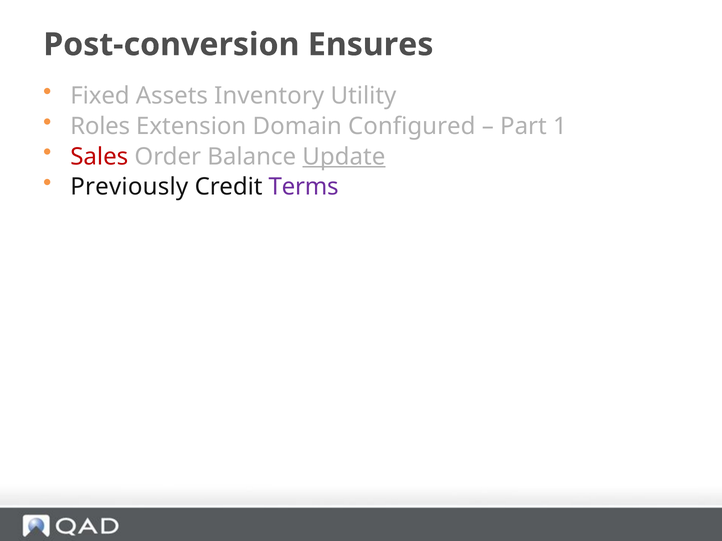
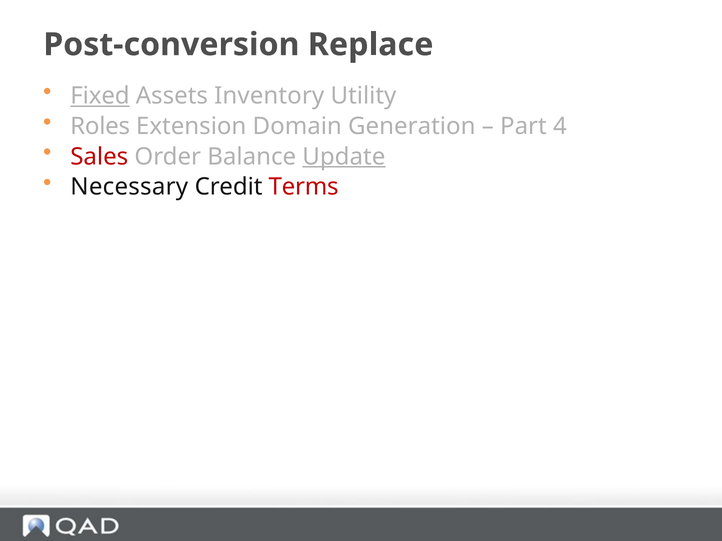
Ensures: Ensures -> Replace
Fixed underline: none -> present
Configured: Configured -> Generation
1: 1 -> 4
Previously: Previously -> Necessary
Terms colour: purple -> red
